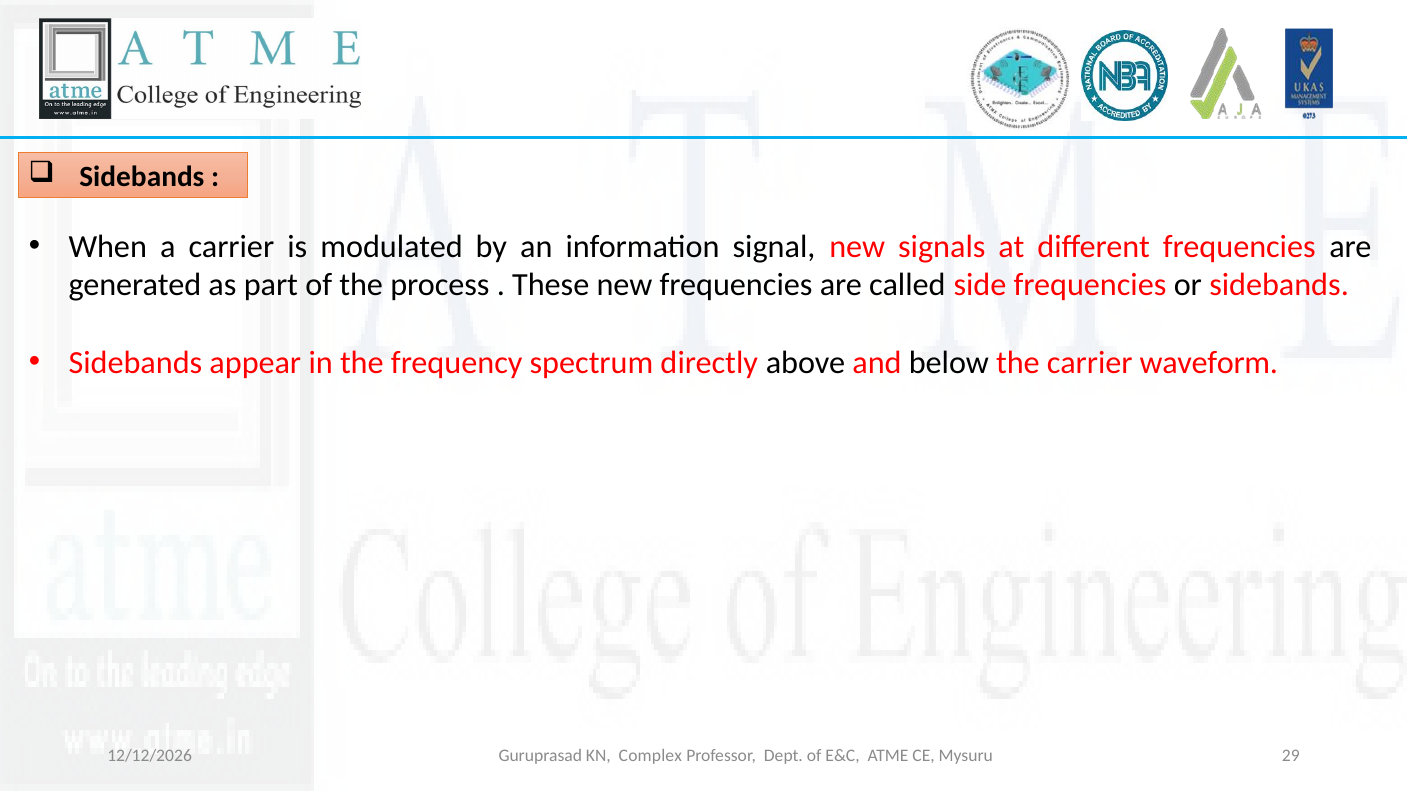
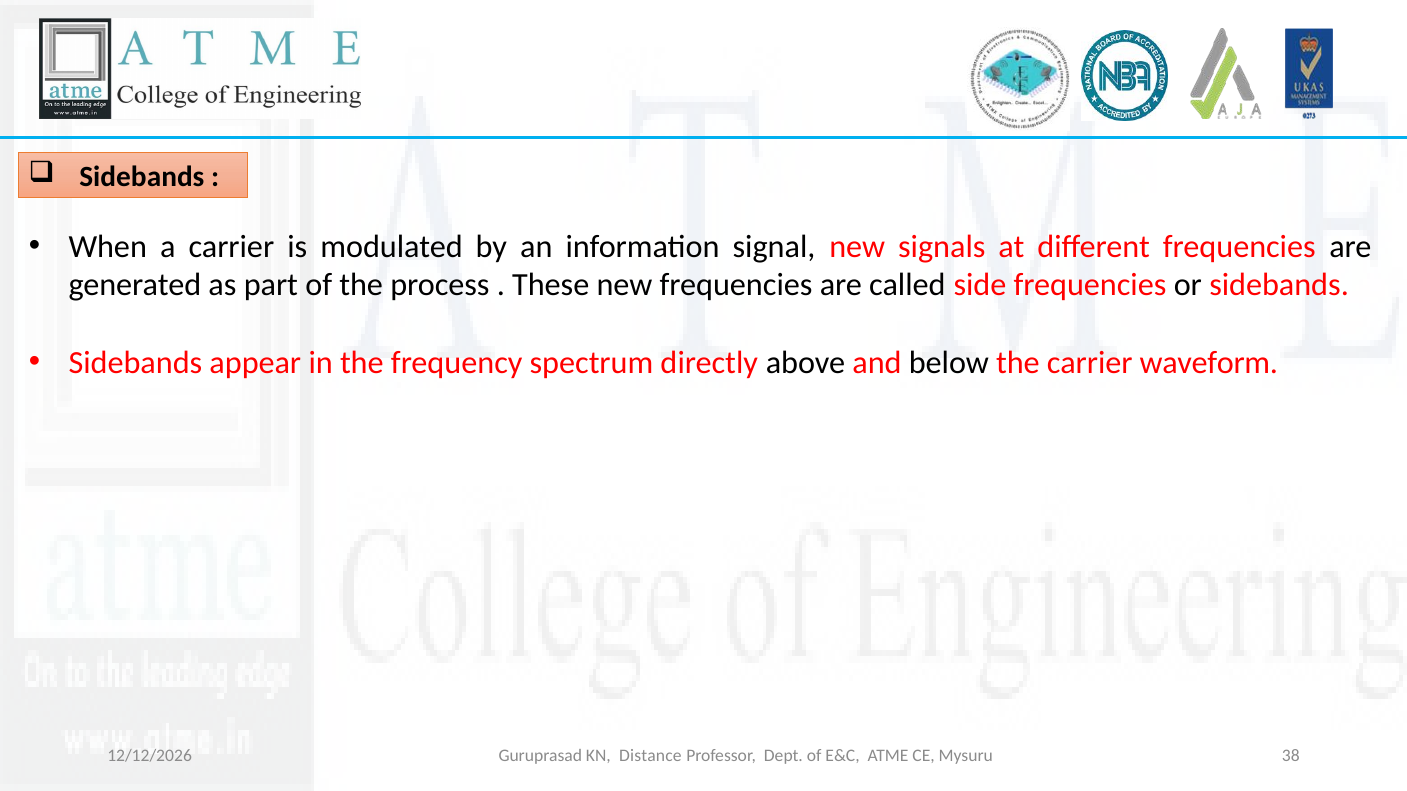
29: 29 -> 38
Complex: Complex -> Distance
